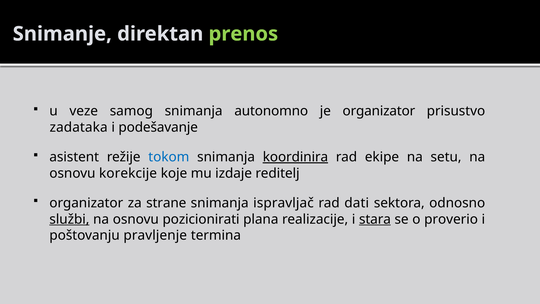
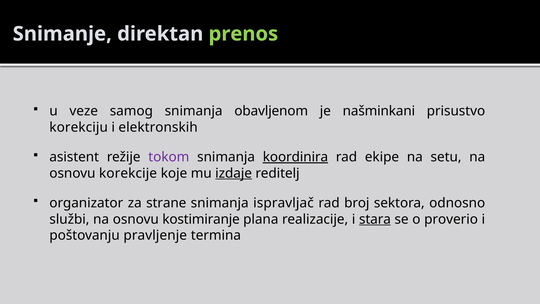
autonomno: autonomno -> obavljenom
je organizator: organizator -> našminkani
zadataka: zadataka -> korekciju
podešavanje: podešavanje -> elektronskih
tokom colour: blue -> purple
izdaje underline: none -> present
dati: dati -> broj
službi underline: present -> none
pozicionirati: pozicionirati -> kostimiranje
